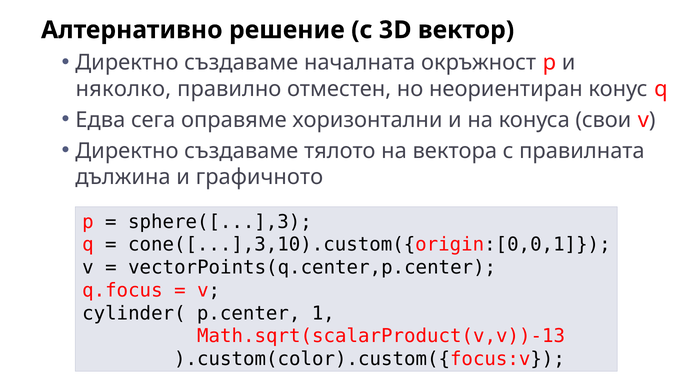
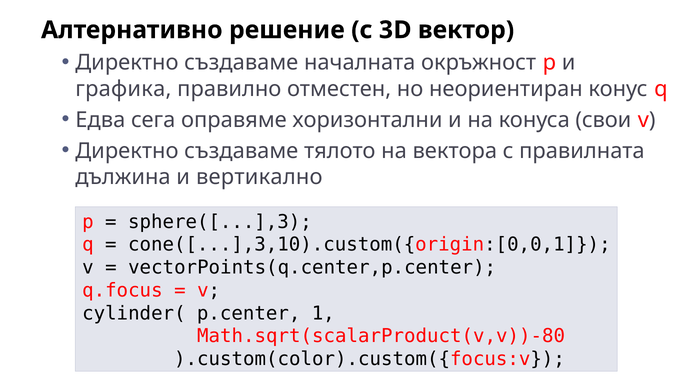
няколко: няколко -> графика
графичното: графичното -> вертикално
Math.sqrt(scalarProduct(v,v))-13: Math.sqrt(scalarProduct(v,v))-13 -> Math.sqrt(scalarProduct(v,v))-80
